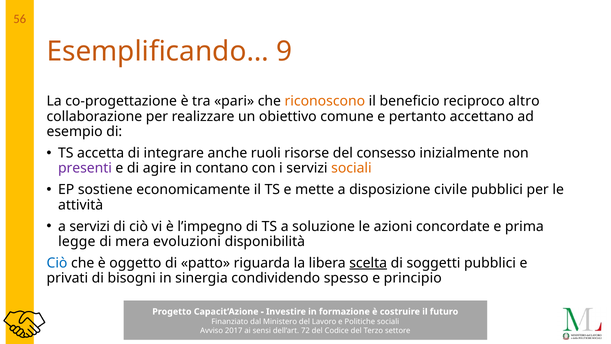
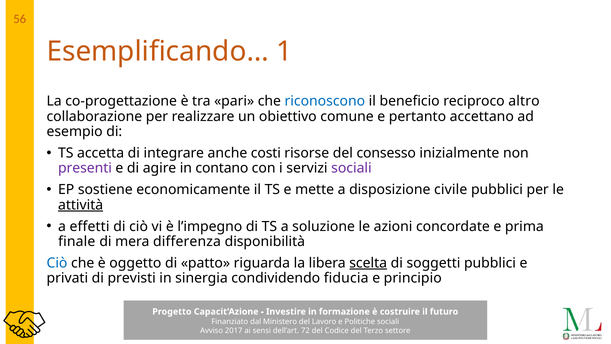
9: 9 -> 1
riconoscono colour: orange -> blue
ruoli: ruoli -> costi
sociali at (351, 168) colour: orange -> purple
attività underline: none -> present
a servizi: servizi -> effetti
legge: legge -> finale
evoluzioni: evoluzioni -> differenza
bisogni: bisogni -> previsti
spesso: spesso -> fiducia
